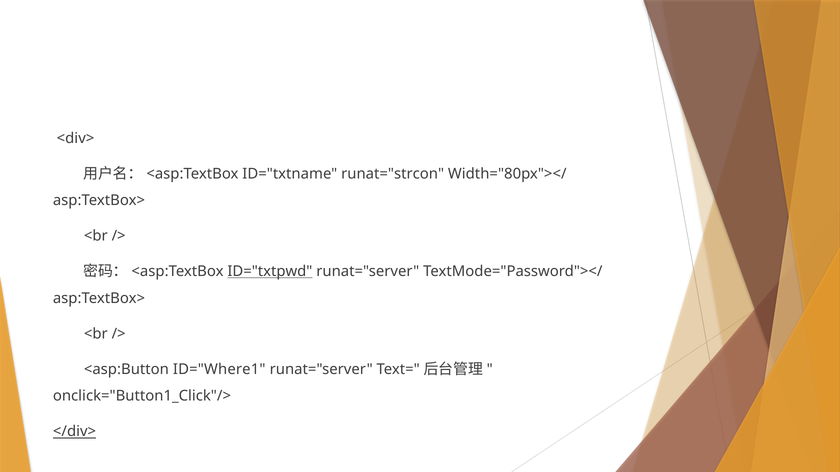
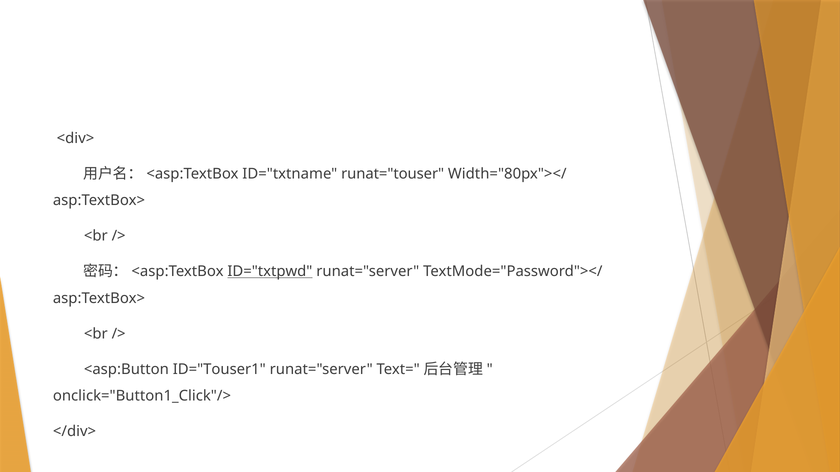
runat="strcon: runat="strcon -> runat="touser
ID="Where1: ID="Where1 -> ID="Touser1
</div> underline: present -> none
